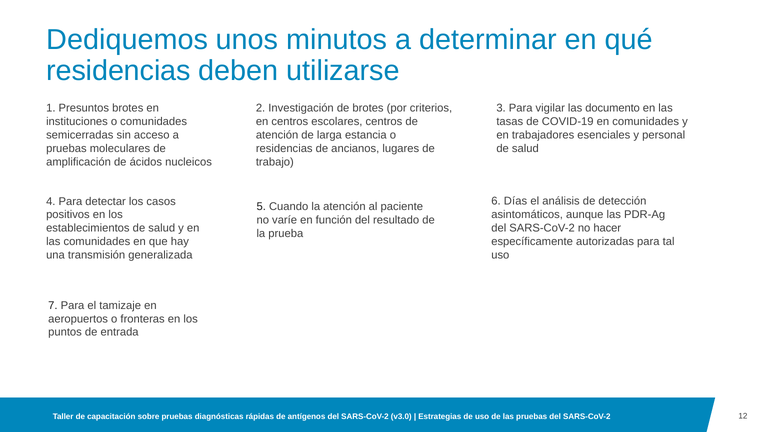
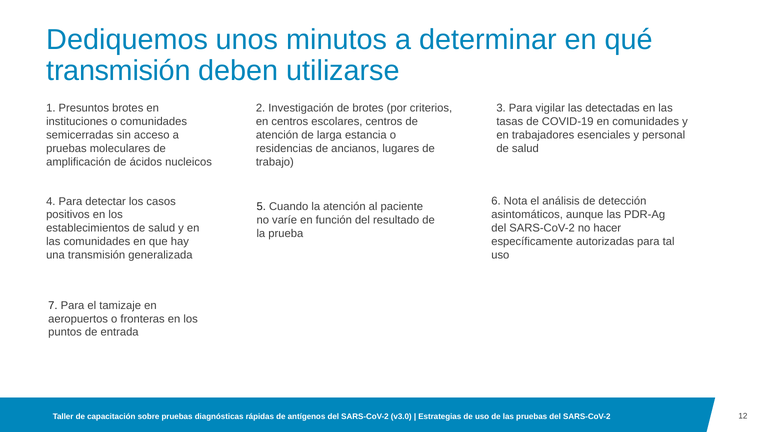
residencias at (118, 71): residencias -> transmisión
documento: documento -> detectadas
Días: Días -> Nota
